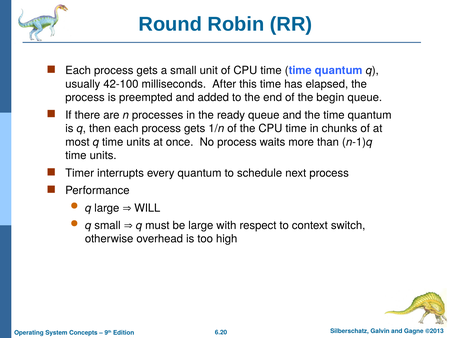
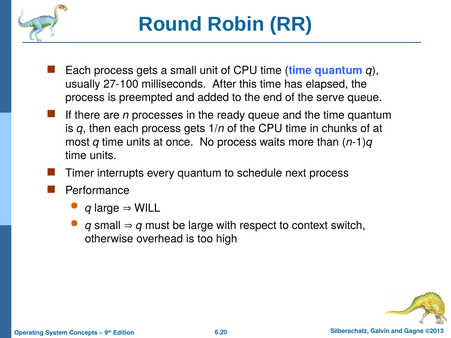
42-100: 42-100 -> 27-100
begin: begin -> serve
